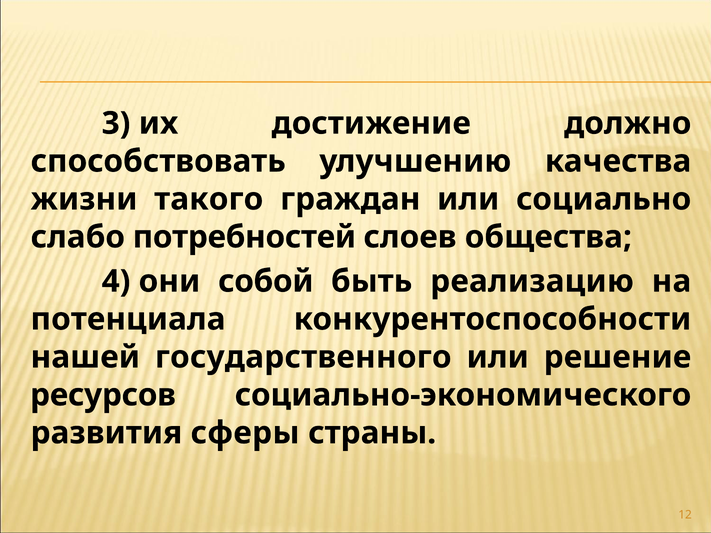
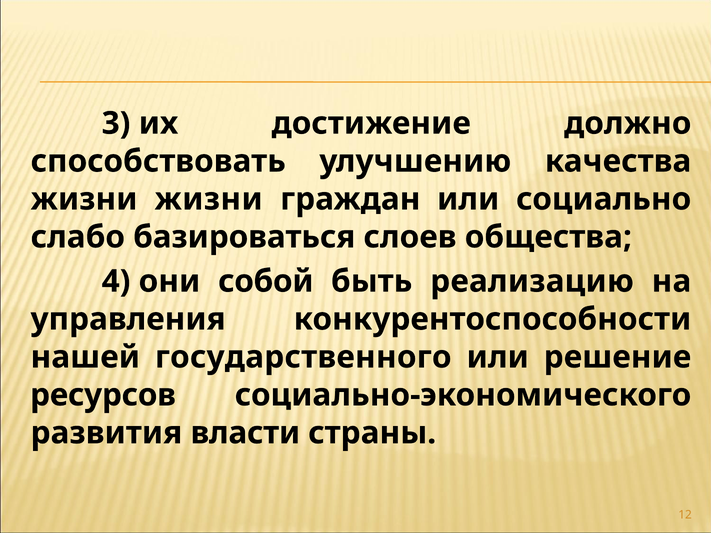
жизни такого: такого -> жизни
потребностей: потребностей -> базироваться
потенциала: потенциала -> управления
сферы: сферы -> власти
